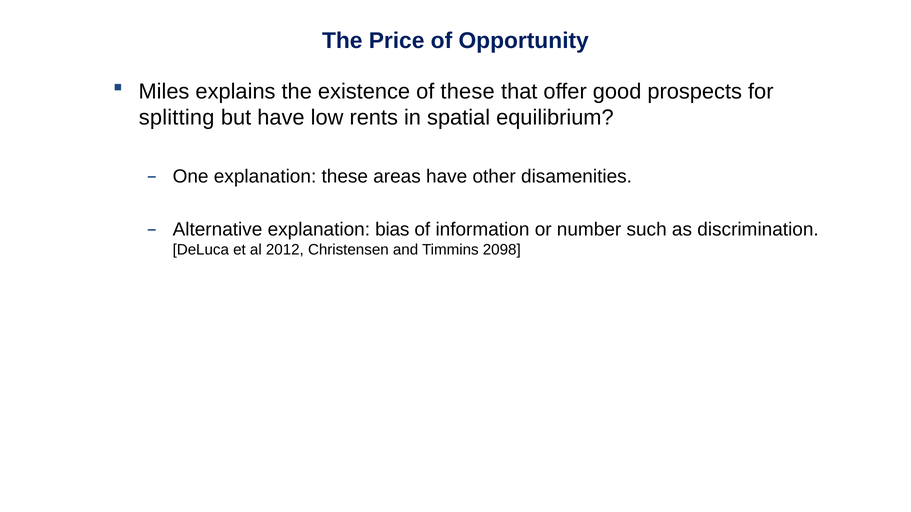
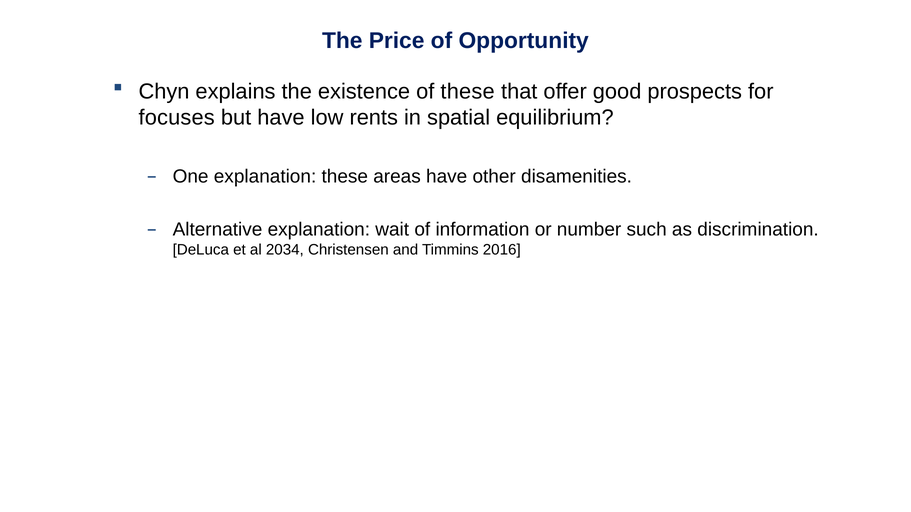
Miles: Miles -> Chyn
splitting: splitting -> focuses
bias: bias -> wait
2012: 2012 -> 2034
2098: 2098 -> 2016
